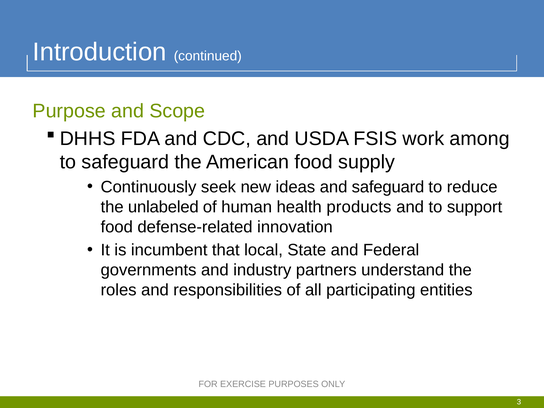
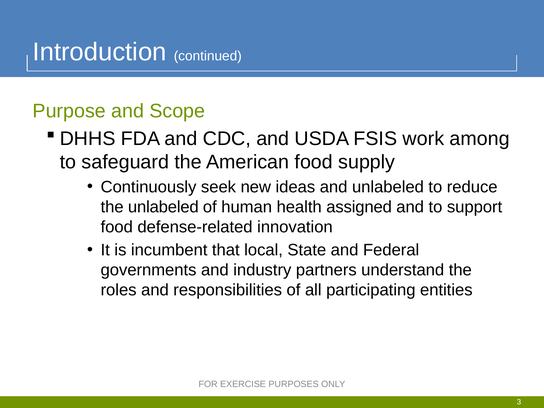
and safeguard: safeguard -> unlabeled
products: products -> assigned
